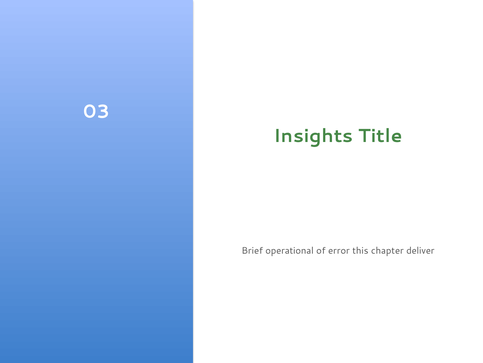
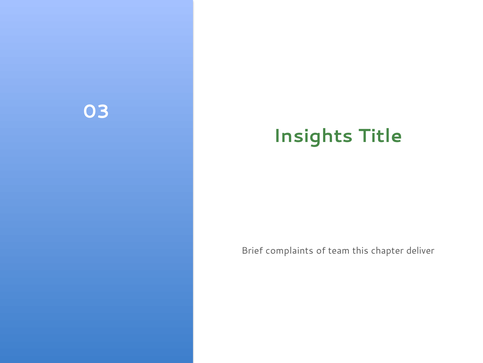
operational: operational -> complaints
error: error -> team
